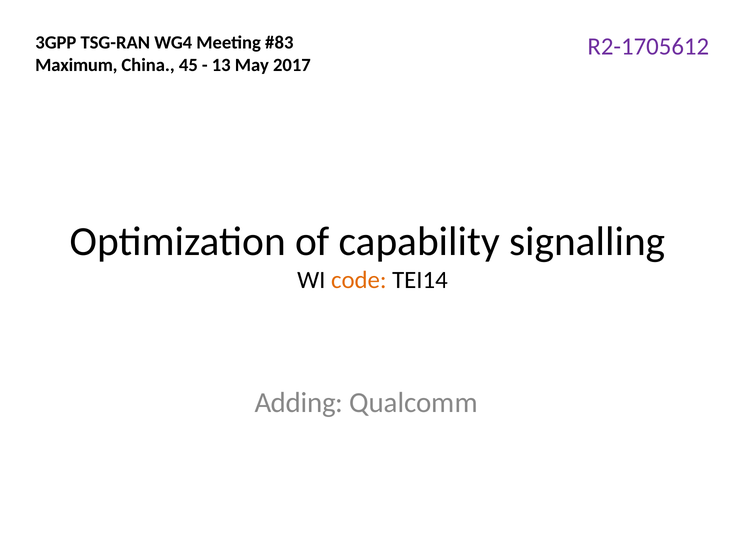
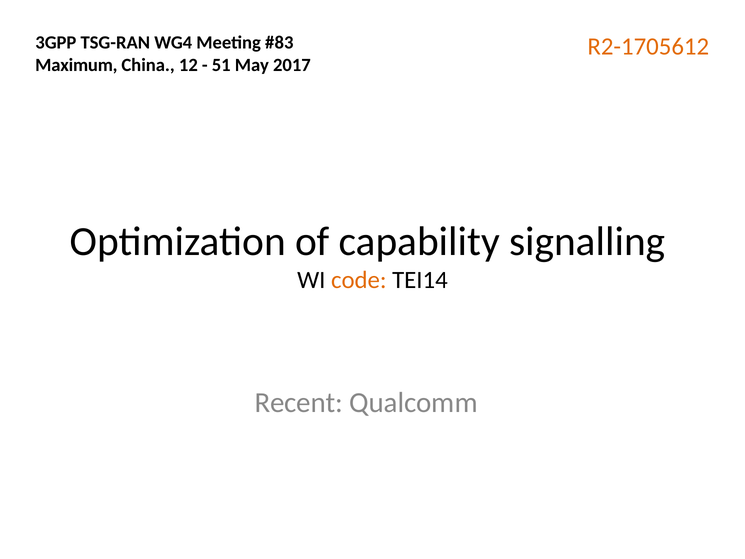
R2-1705612 colour: purple -> orange
45: 45 -> 12
13: 13 -> 51
Adding: Adding -> Recent
